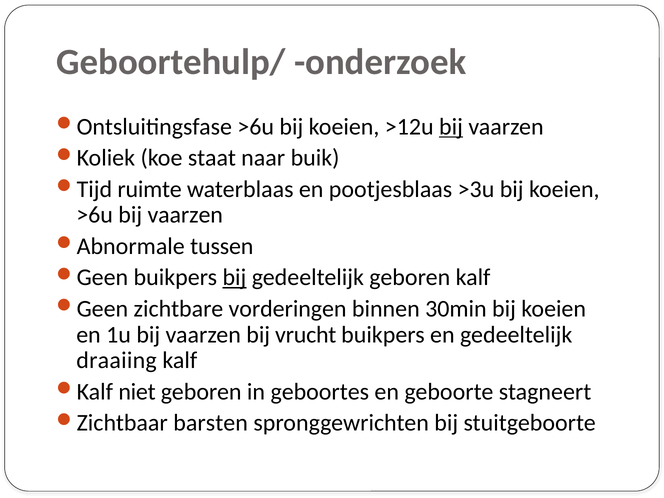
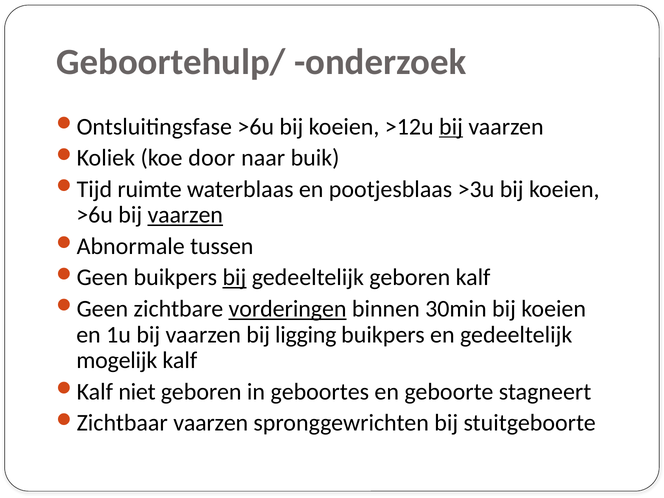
staat: staat -> door
vaarzen at (185, 215) underline: none -> present
vorderingen underline: none -> present
vrucht: vrucht -> ligging
draaiing: draaiing -> mogelijk
barsten at (211, 423): barsten -> vaarzen
